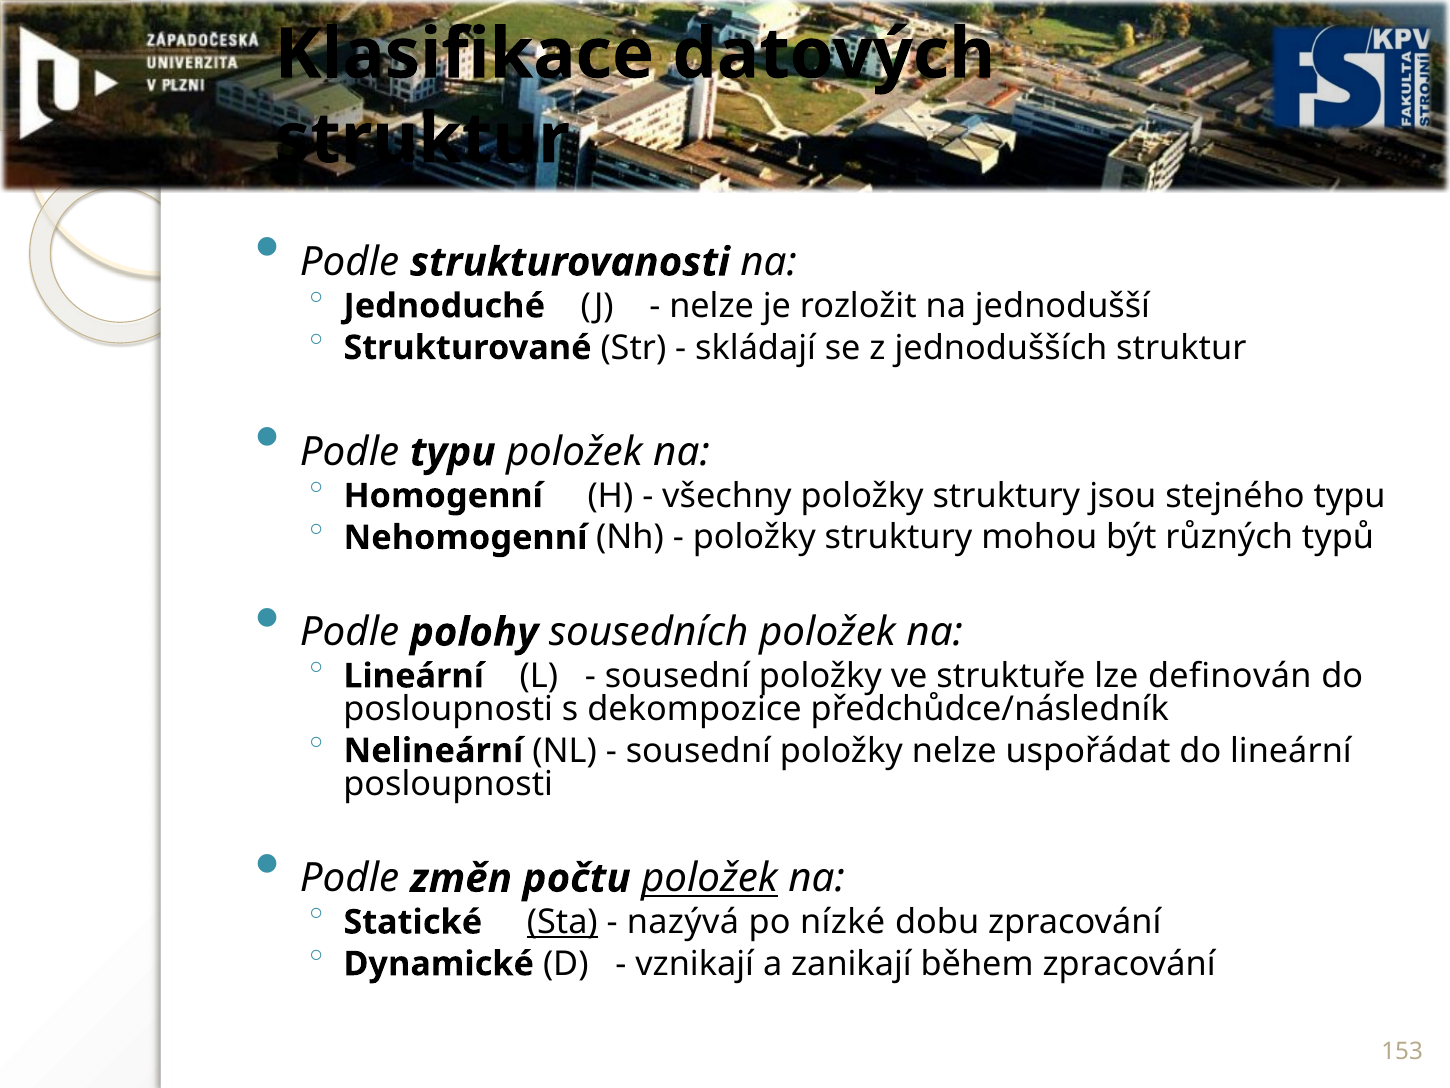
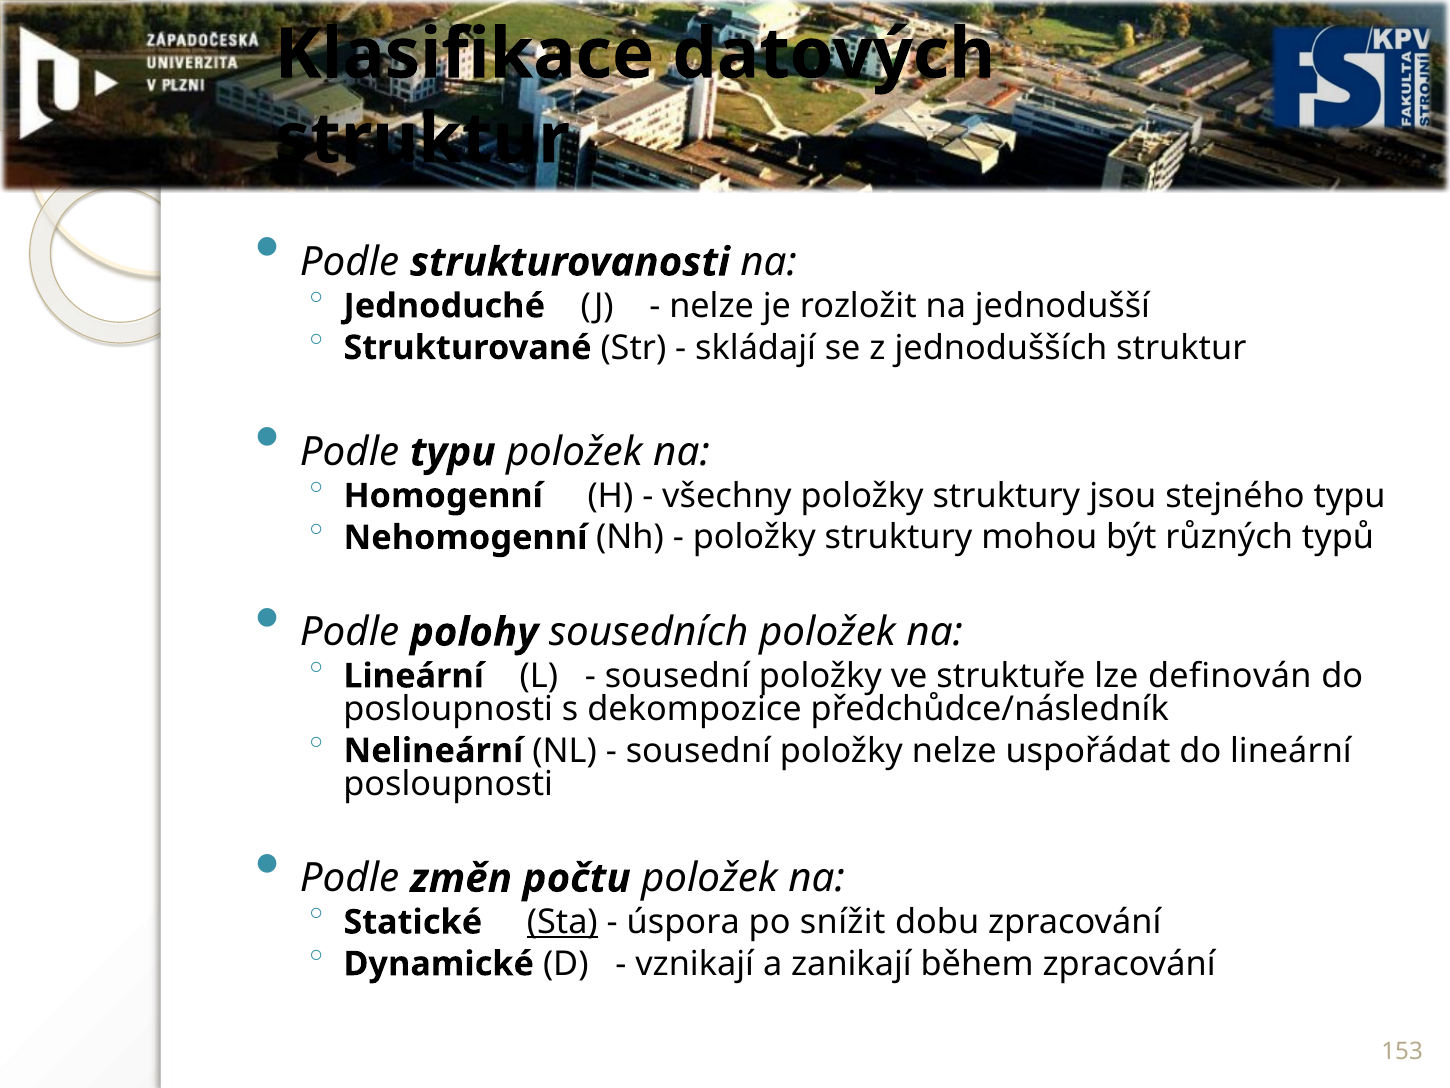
položek at (710, 878) underline: present -> none
nazývá: nazývá -> úspora
nízké: nízké -> snížit
